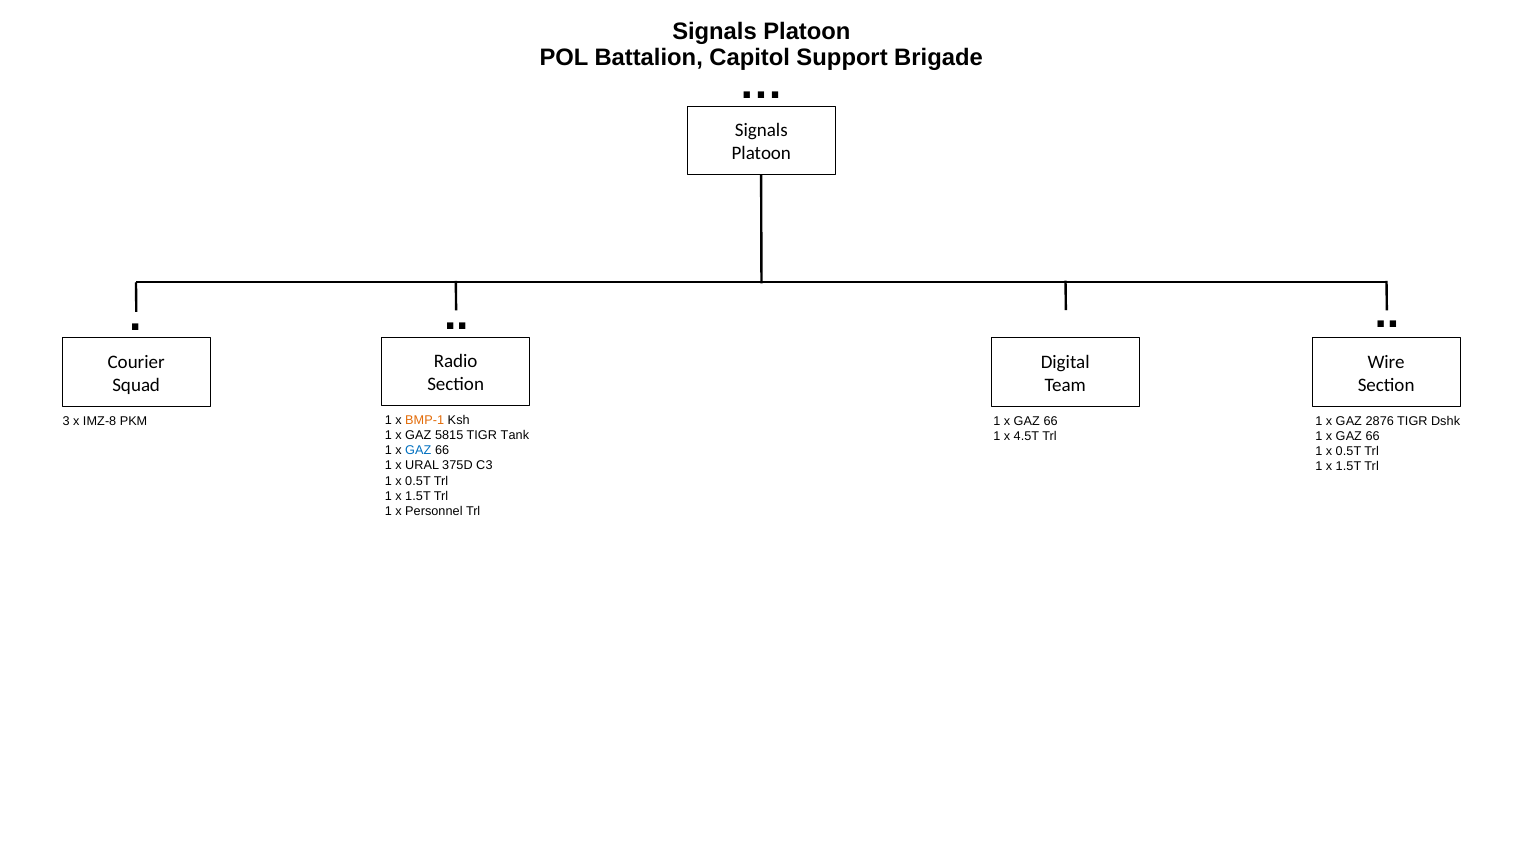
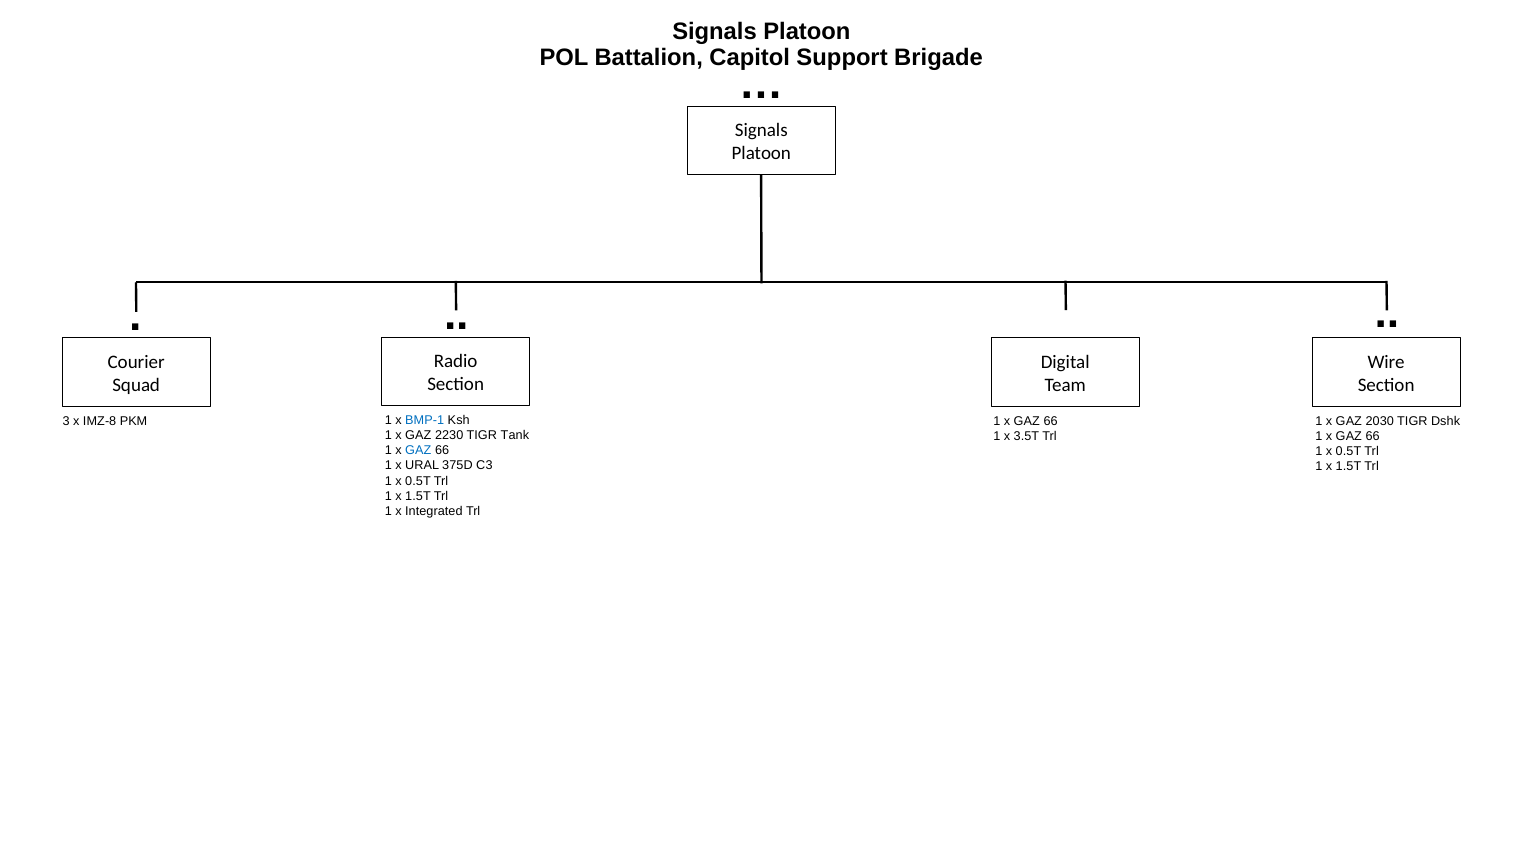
BMP-1 colour: orange -> blue
2876: 2876 -> 2030
5815: 5815 -> 2230
4.5T: 4.5T -> 3.5T
Personnel: Personnel -> Integrated
